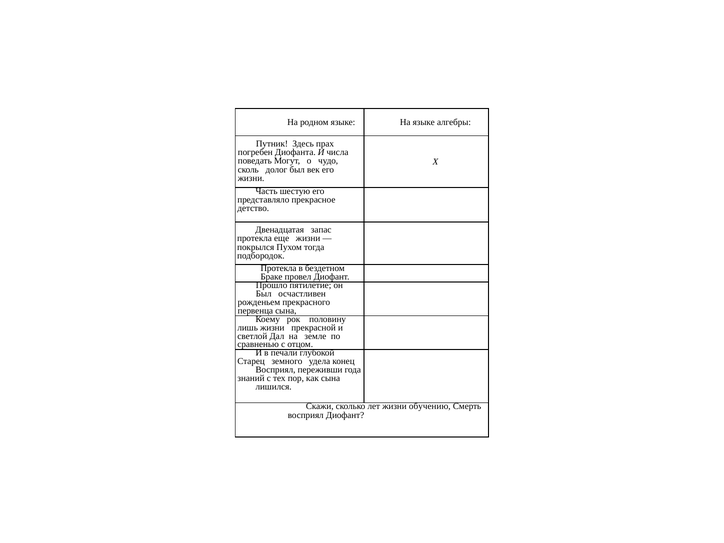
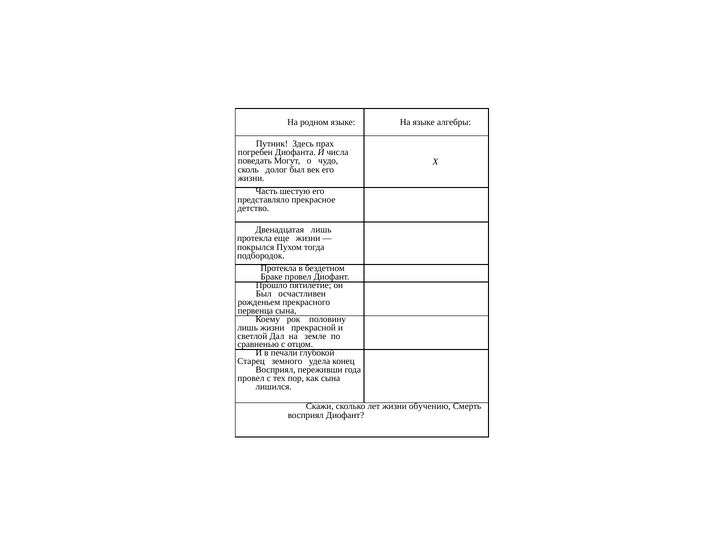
Двенадцатая запас: запас -> лишь
знаний at (251, 378): знаний -> провел
